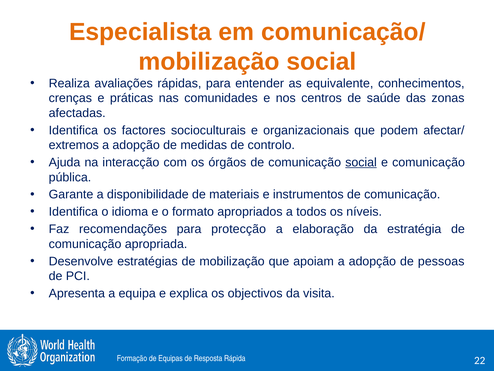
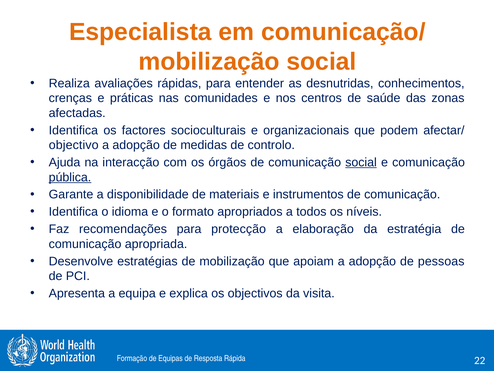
equivalente: equivalente -> desnutridas
extremos: extremos -> objectivo
pública underline: none -> present
